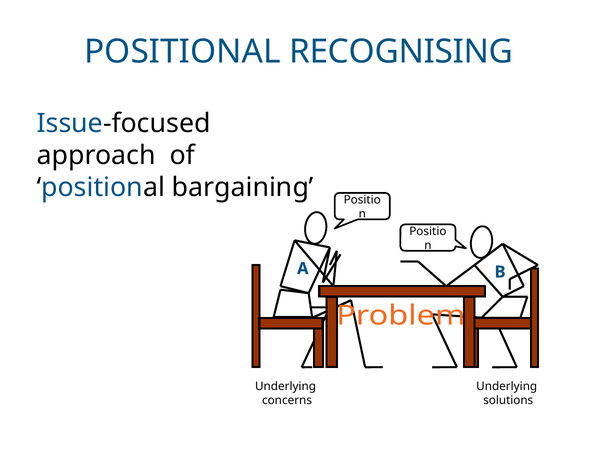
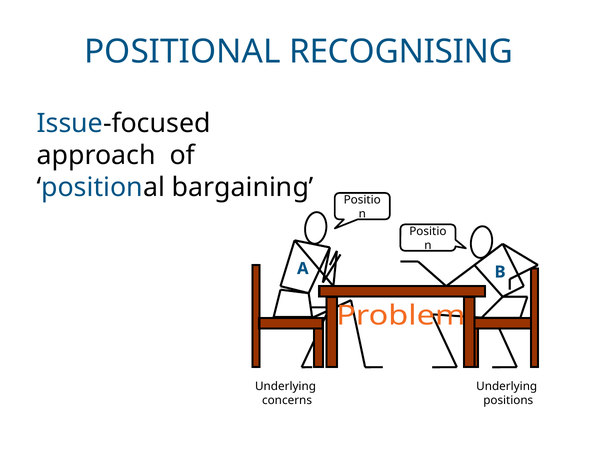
solutions: solutions -> positions
